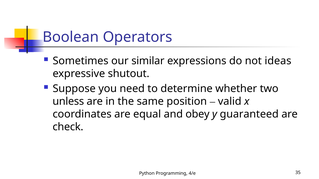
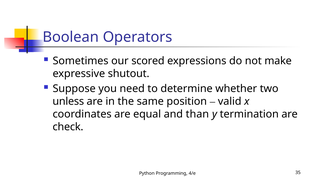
similar: similar -> scored
ideas: ideas -> make
obey: obey -> than
guaranteed: guaranteed -> termination
